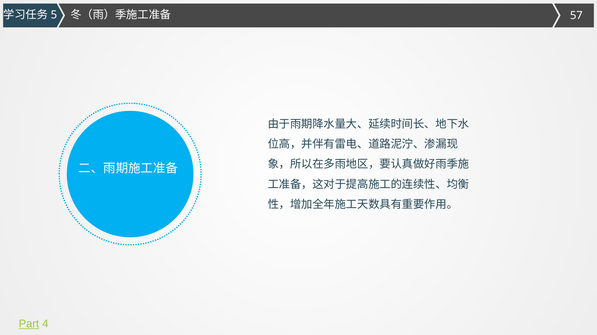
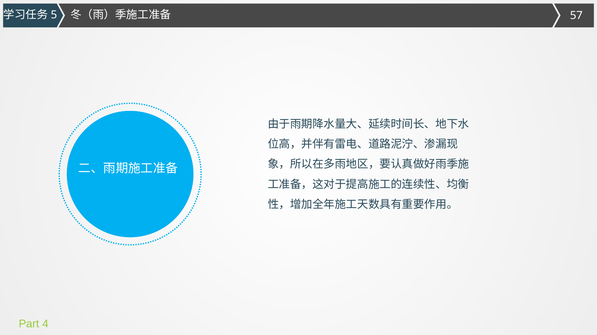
Part underline: present -> none
